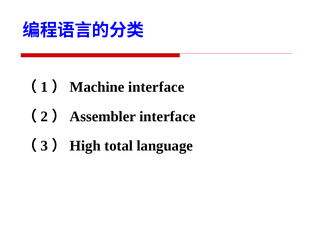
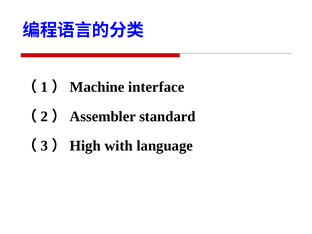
interface at (167, 116): interface -> standard
total: total -> with
